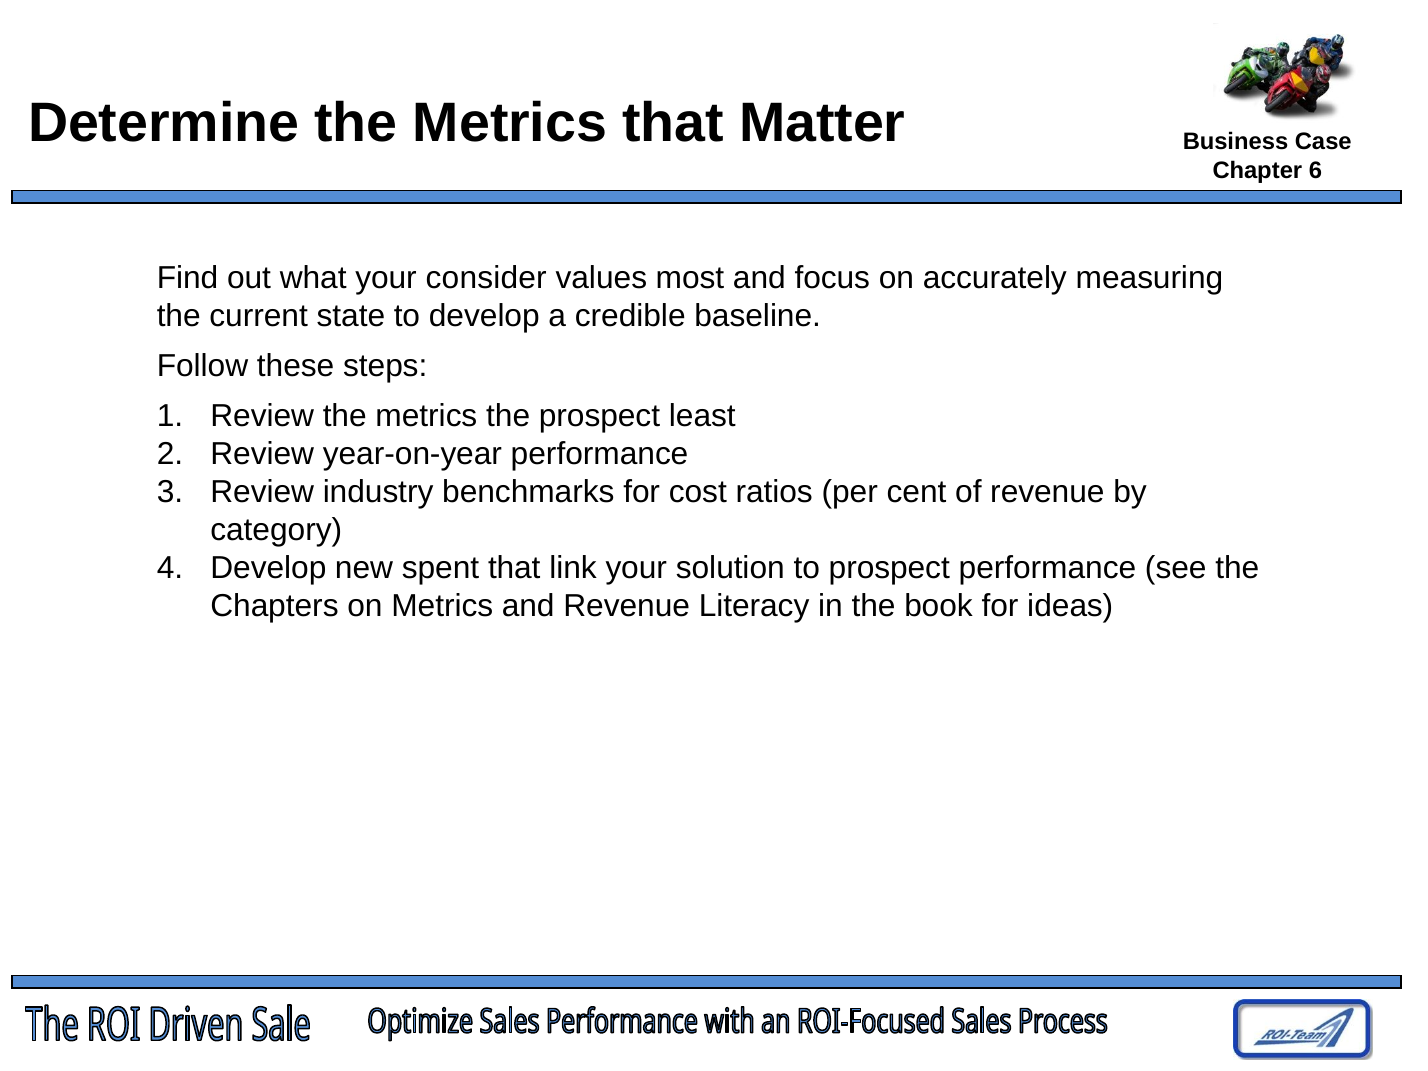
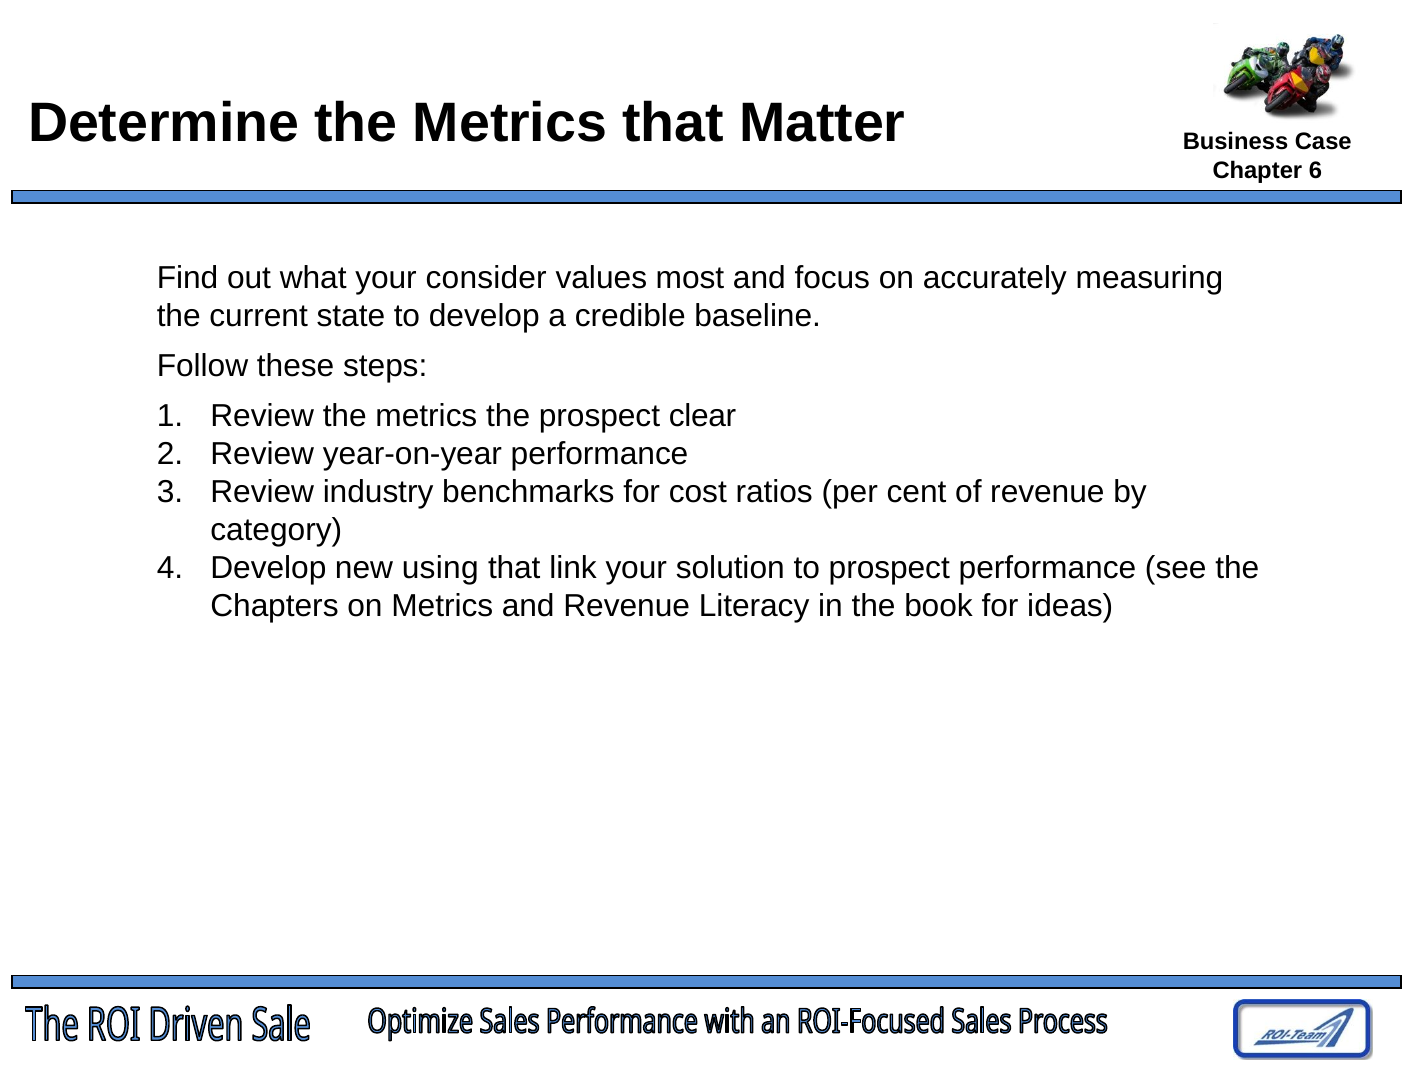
least: least -> clear
spent: spent -> using
